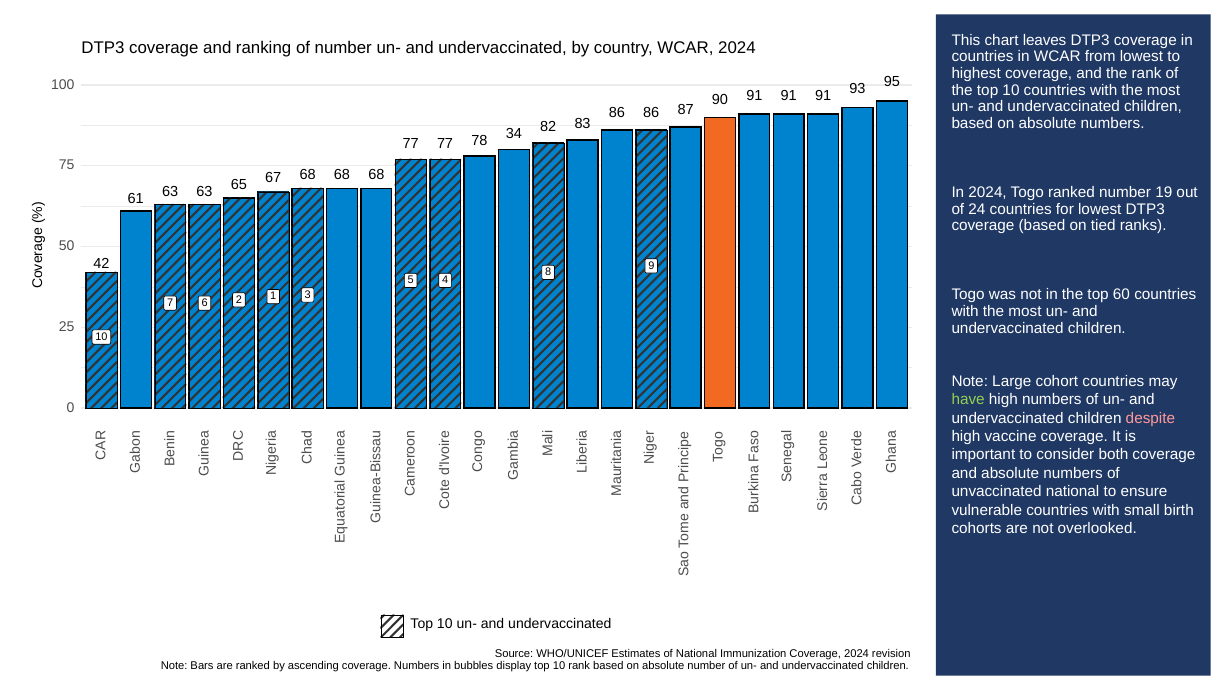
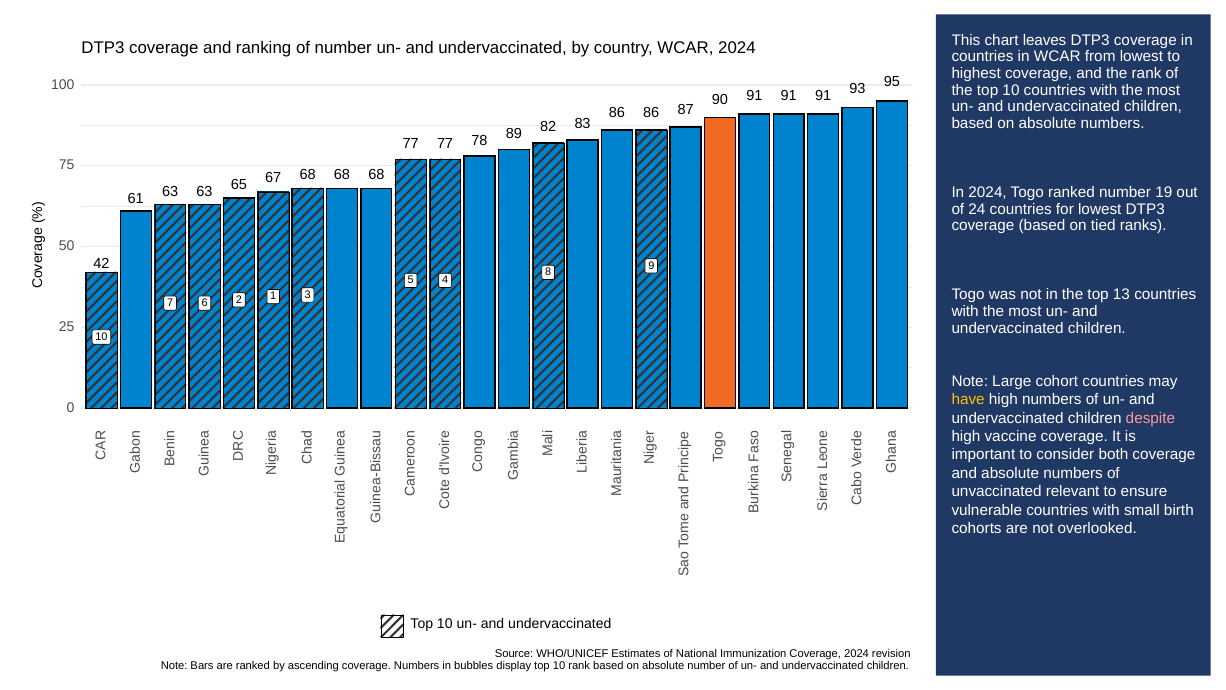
34: 34 -> 89
60: 60 -> 13
have colour: light green -> yellow
unvaccinated national: national -> relevant
